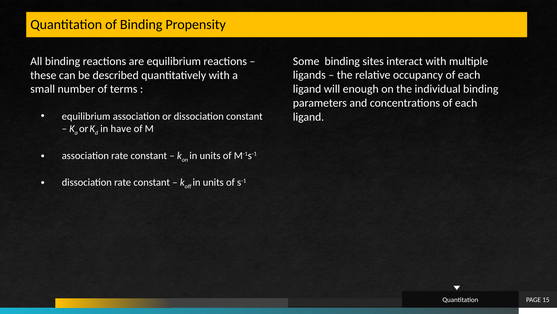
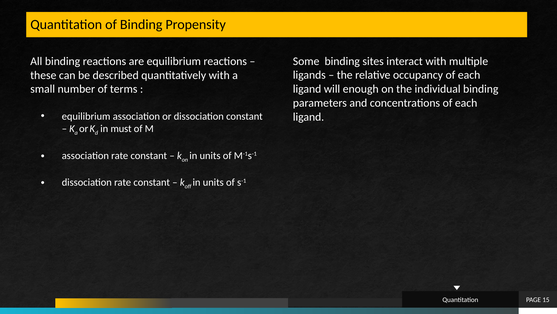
have: have -> must
